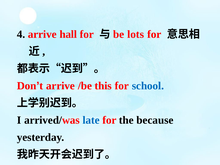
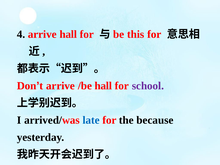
lots: lots -> this
/be this: this -> hall
school colour: blue -> purple
